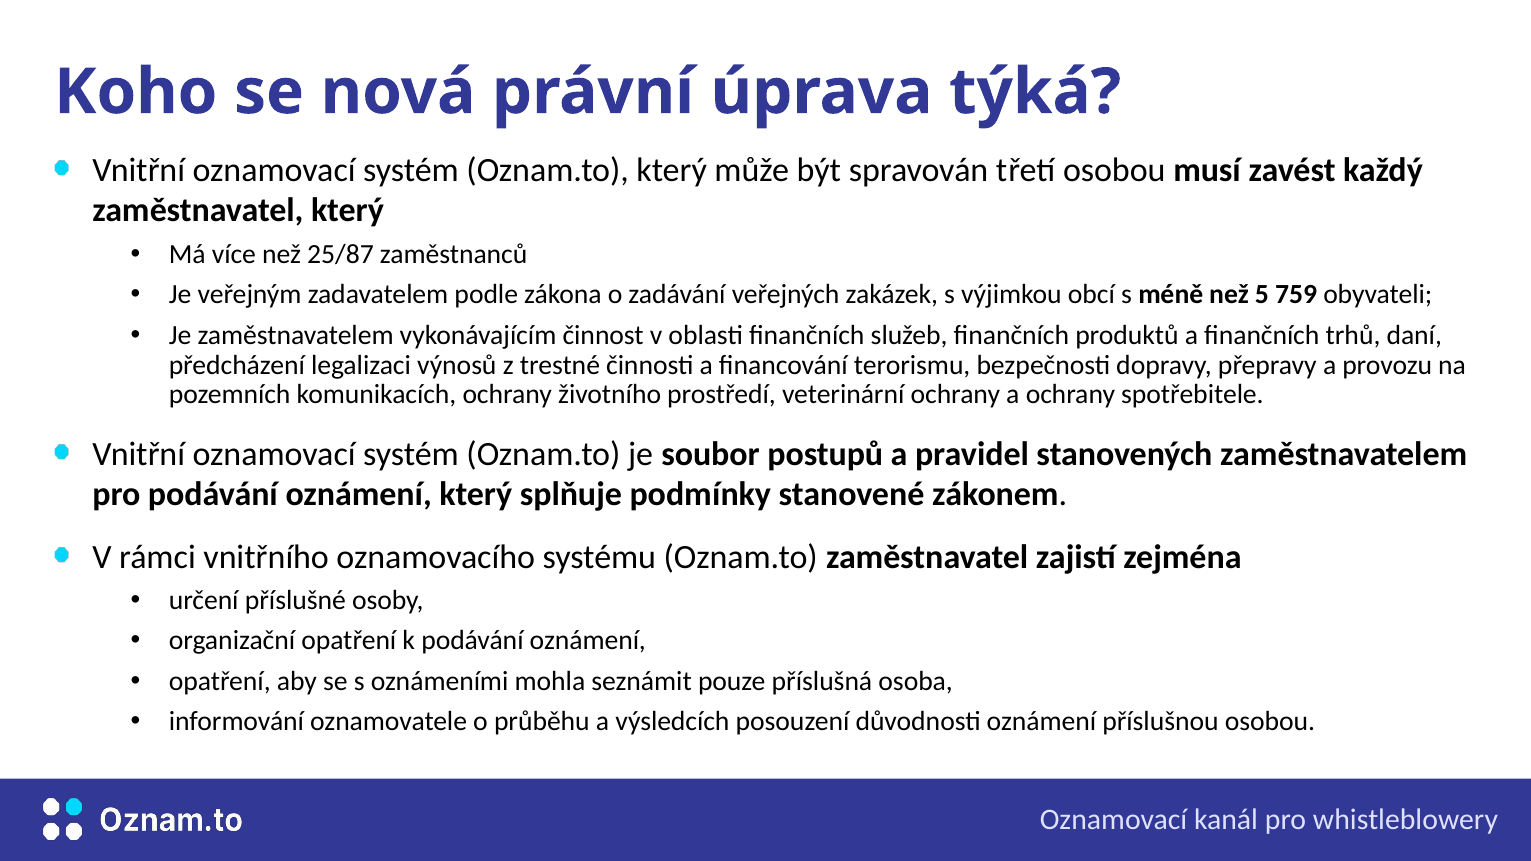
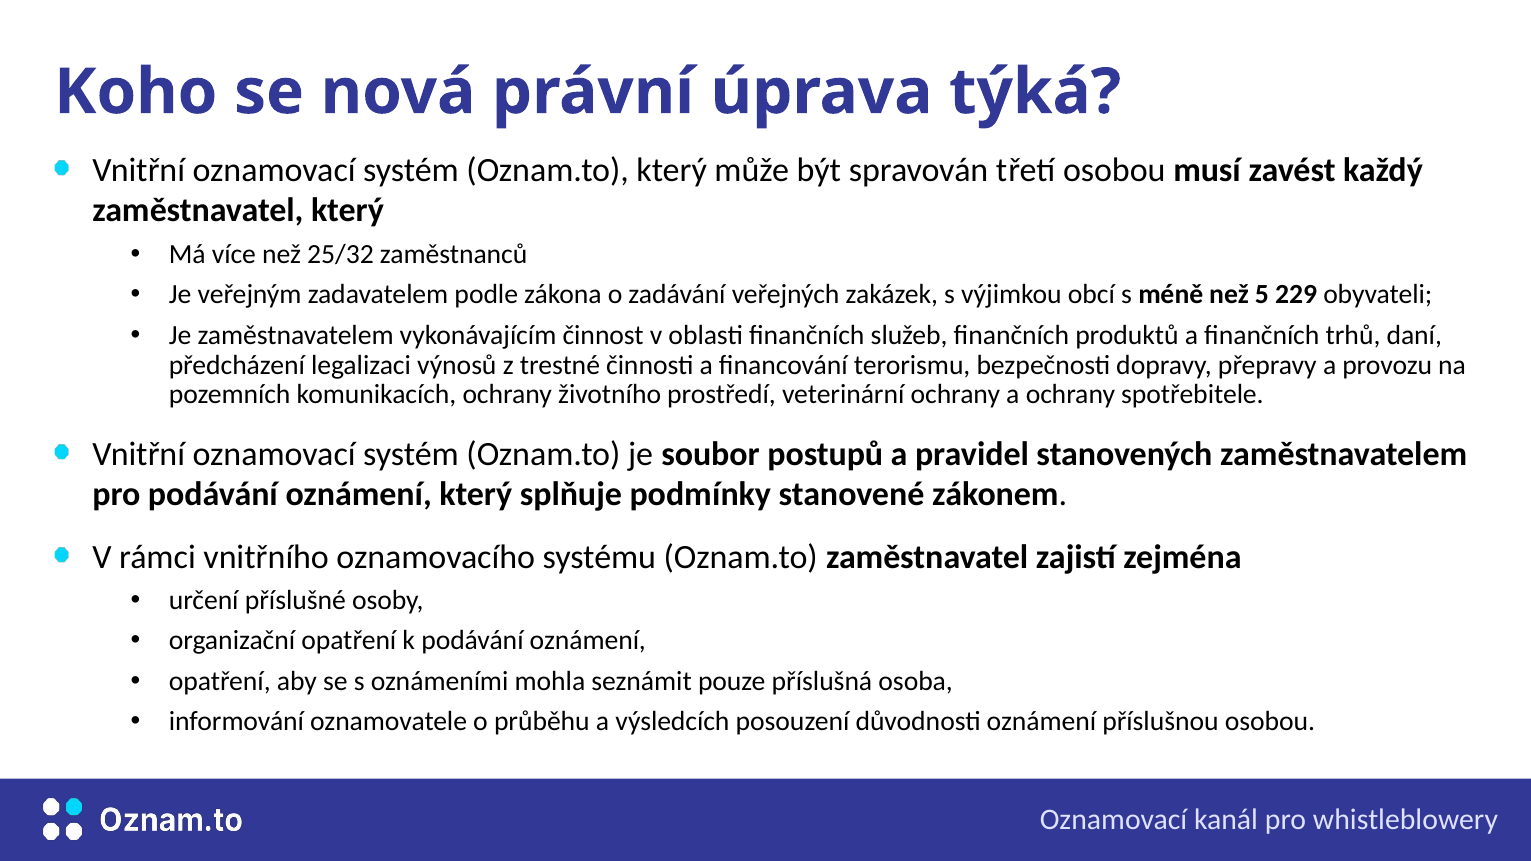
25/87: 25/87 -> 25/32
759: 759 -> 229
